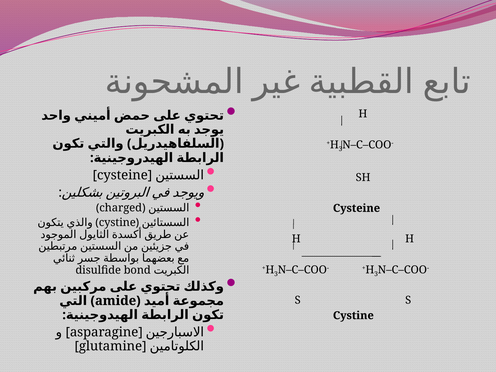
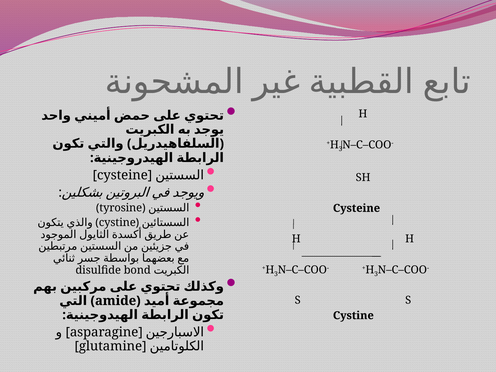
charged: charged -> tyrosine
